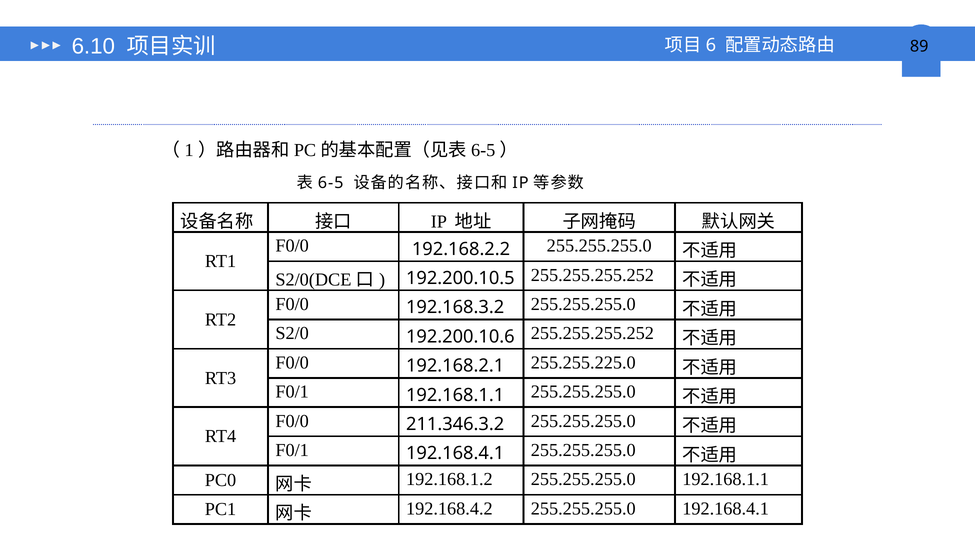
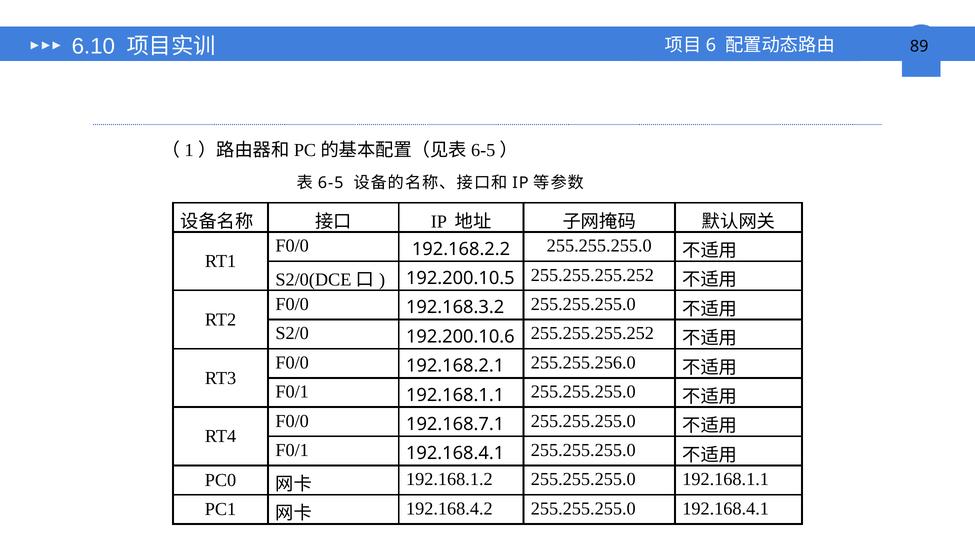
255.255.225.0: 255.255.225.0 -> 255.255.256.0
211.346.3.2: 211.346.3.2 -> 192.168.7.1
